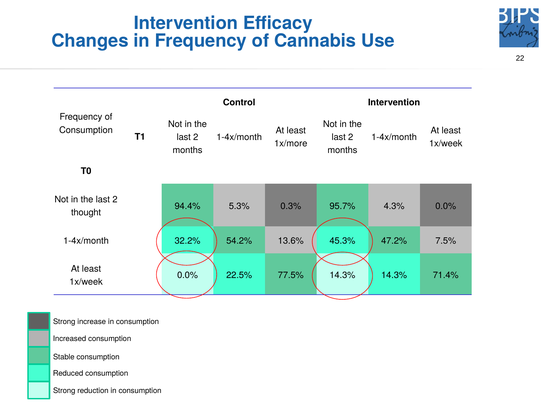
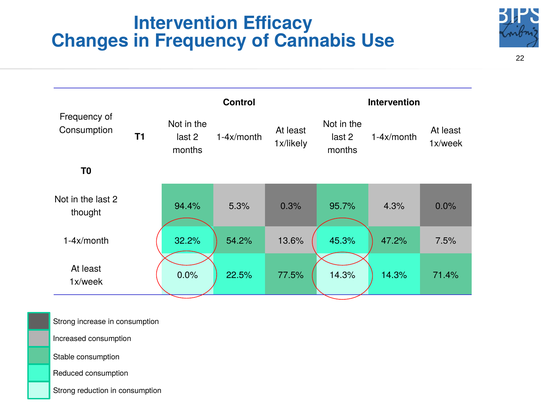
1x/more: 1x/more -> 1x/likely
